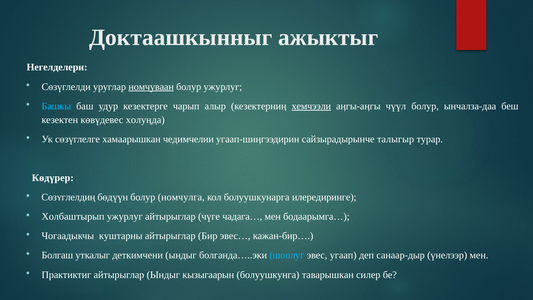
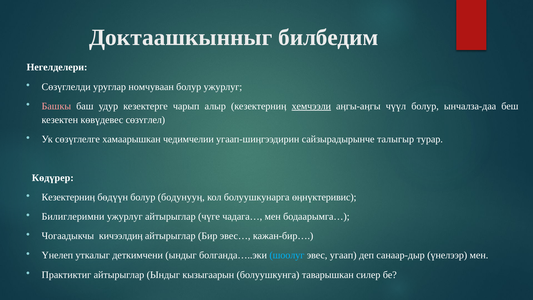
ажыктыг: ажыктыг -> билбедим
номчуваан underline: present -> none
Башкы colour: light blue -> pink
холуӊда: холуӊда -> сɵзʏглел
Сɵзʏглелдиң at (68, 197): Сɵзʏглелдиң -> Кезектерниӊ
номчулга: номчулга -> бодунууӊ
илередиринге: илередиринге -> өӊнүктеривис
Холбаштырып: Холбаштырып -> Билиглеримни
куштарны: куштарны -> кичээлдиӊ
Болгаш: Болгаш -> Үнелеп
